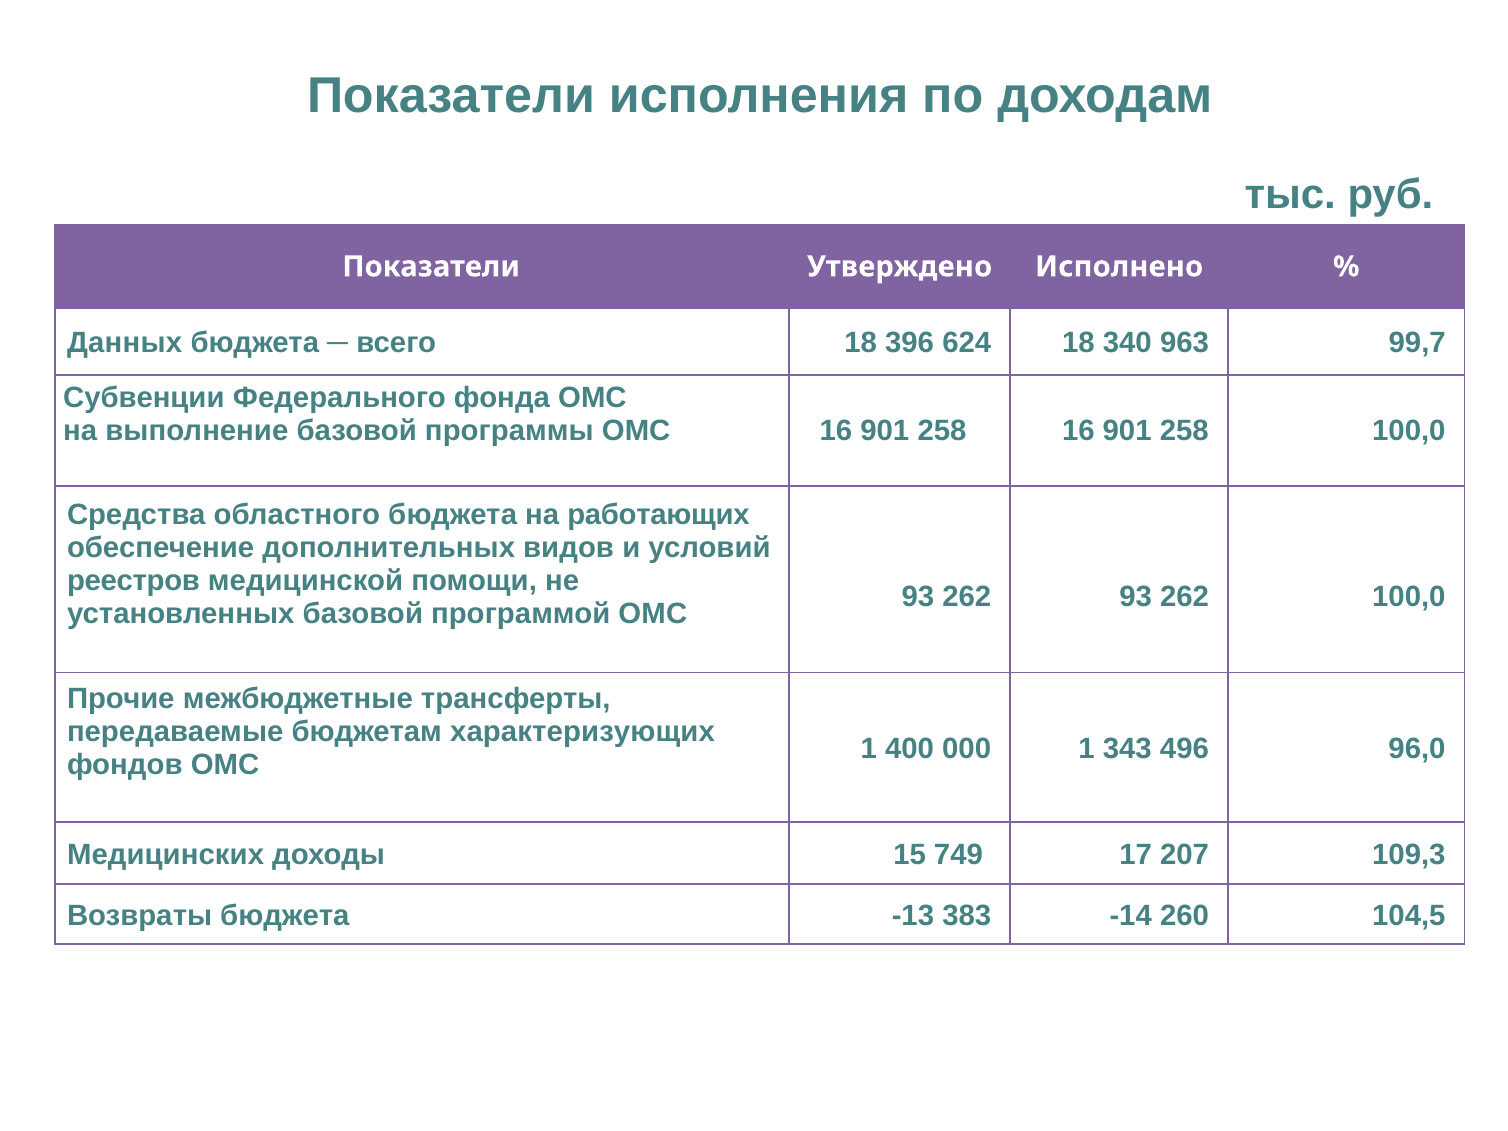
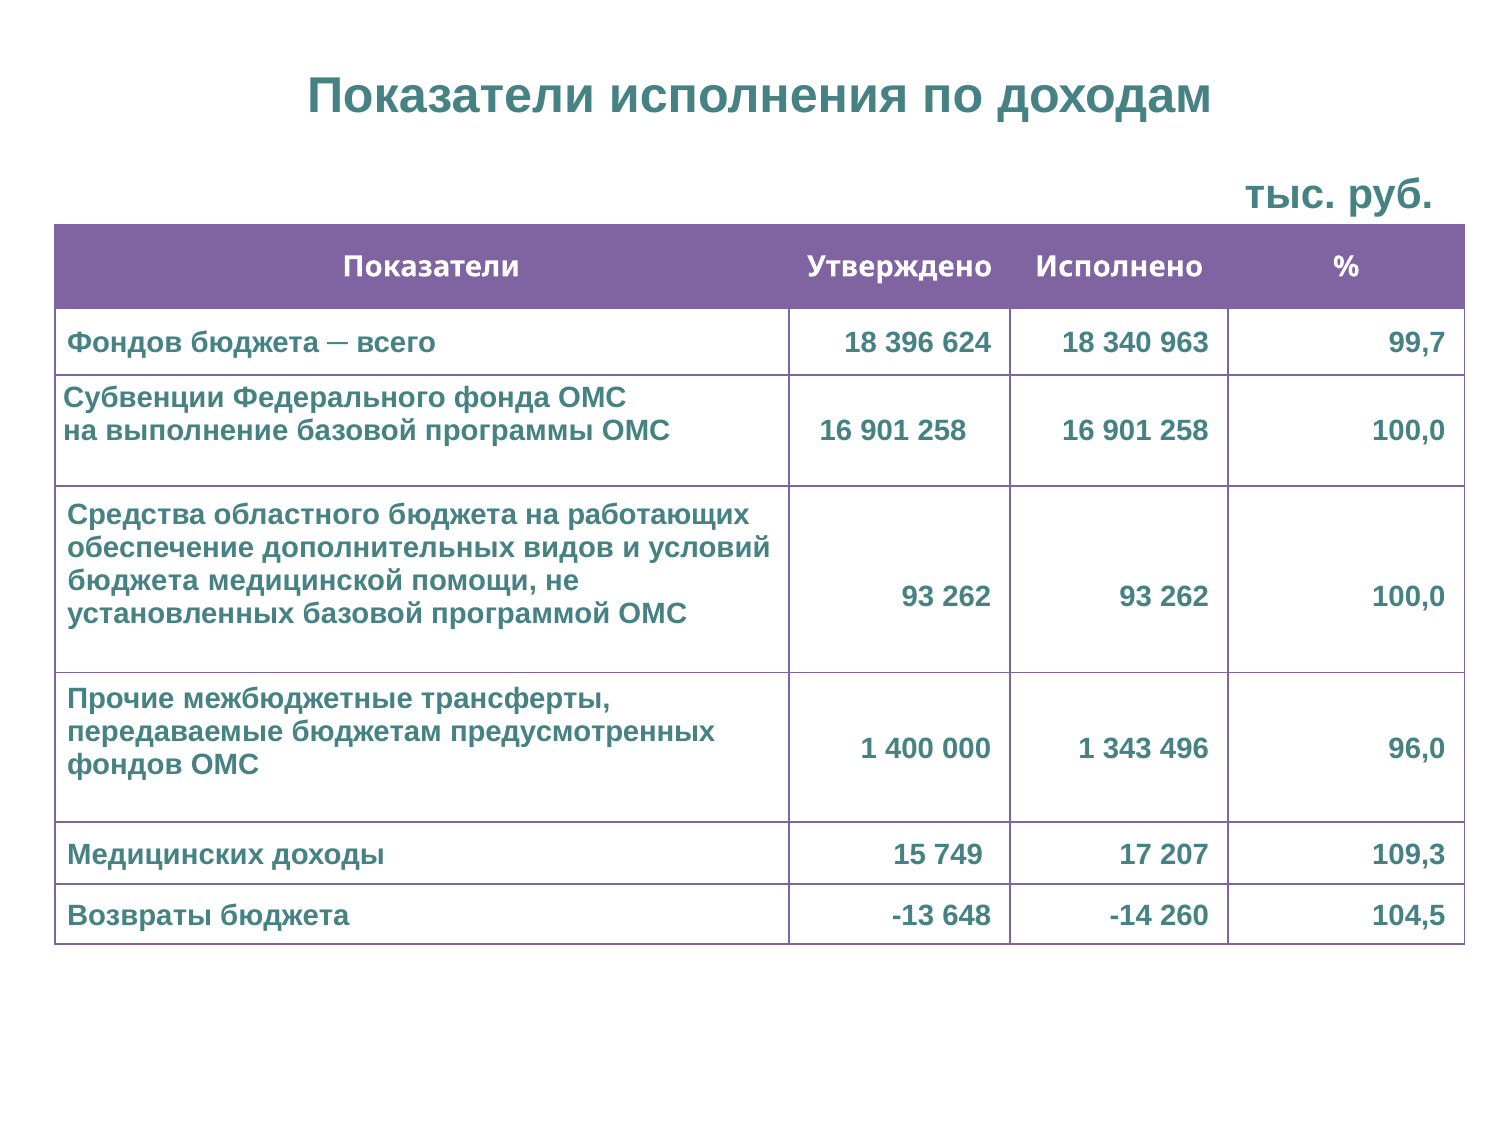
Данных at (125, 343): Данных -> Фондов
реестров at (133, 580): реестров -> бюджета
характеризующих: характеризующих -> предусмотренных
383: 383 -> 648
